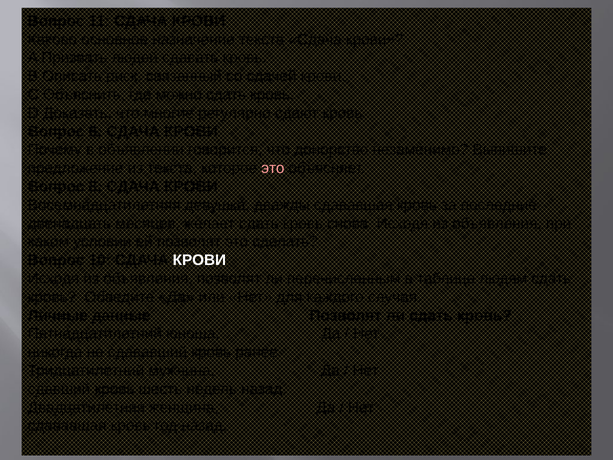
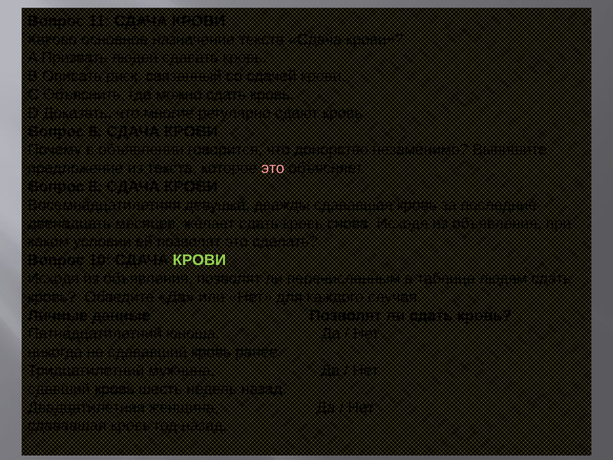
КРОВИ at (199, 260) colour: white -> light green
